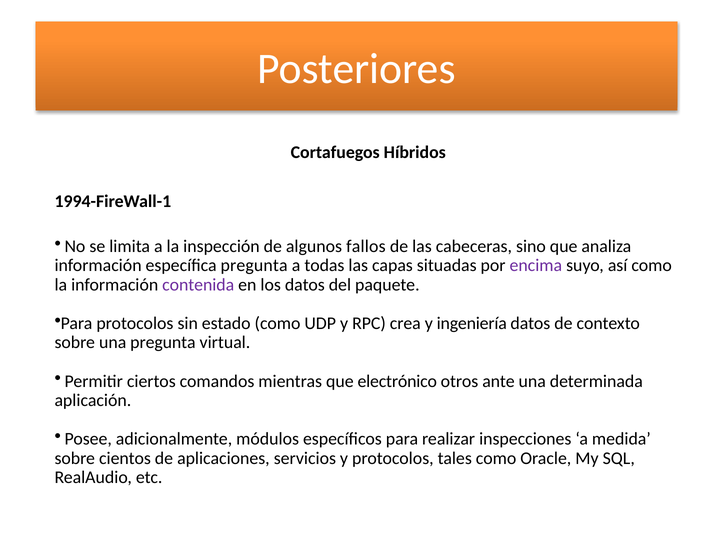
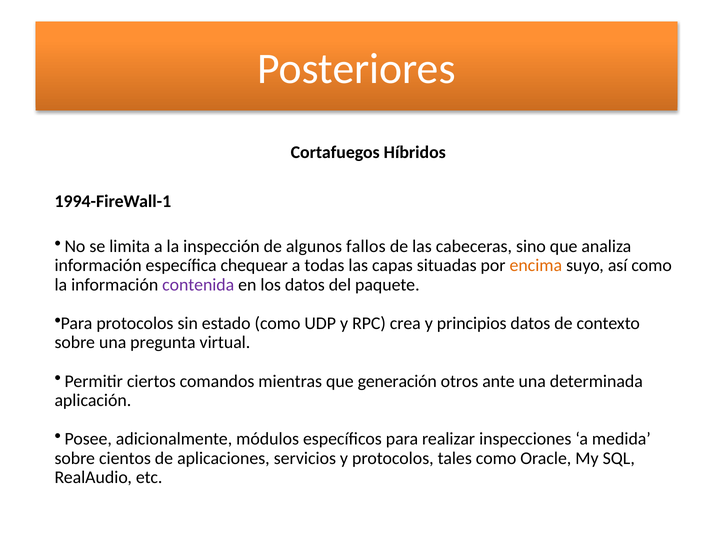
específica pregunta: pregunta -> chequear
encima colour: purple -> orange
ingeniería: ingeniería -> principios
electrónico: electrónico -> generación
